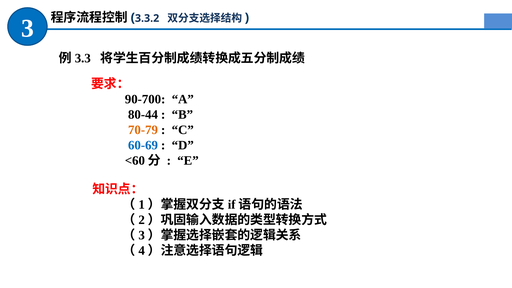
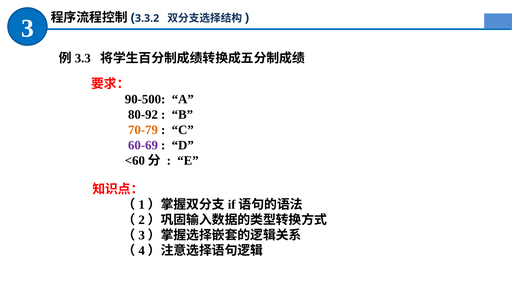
90-700: 90-700 -> 90-500
80-44: 80-44 -> 80-92
60-69 colour: blue -> purple
